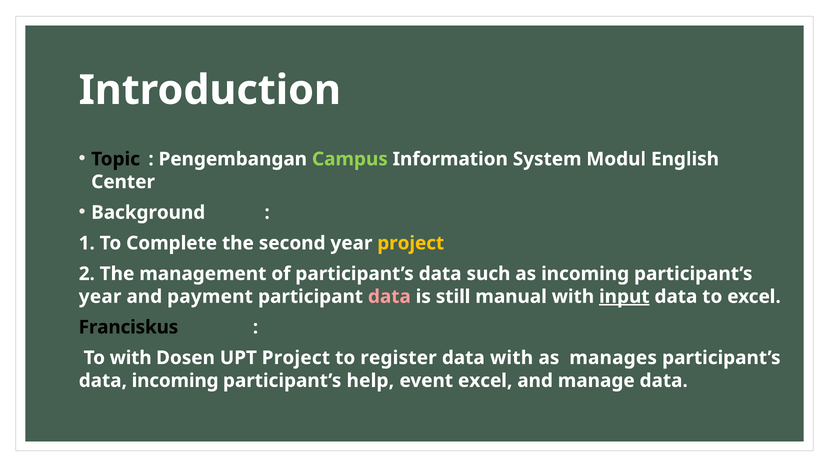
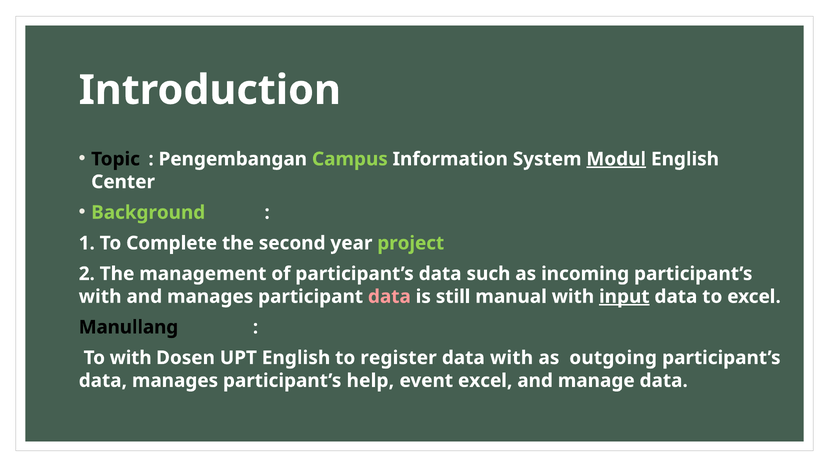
Modul underline: none -> present
Background colour: white -> light green
project at (411, 243) colour: yellow -> light green
year at (100, 296): year -> with
and payment: payment -> manages
Franciskus: Franciskus -> Manullang
UPT Project: Project -> English
manages: manages -> outgoing
data incoming: incoming -> manages
